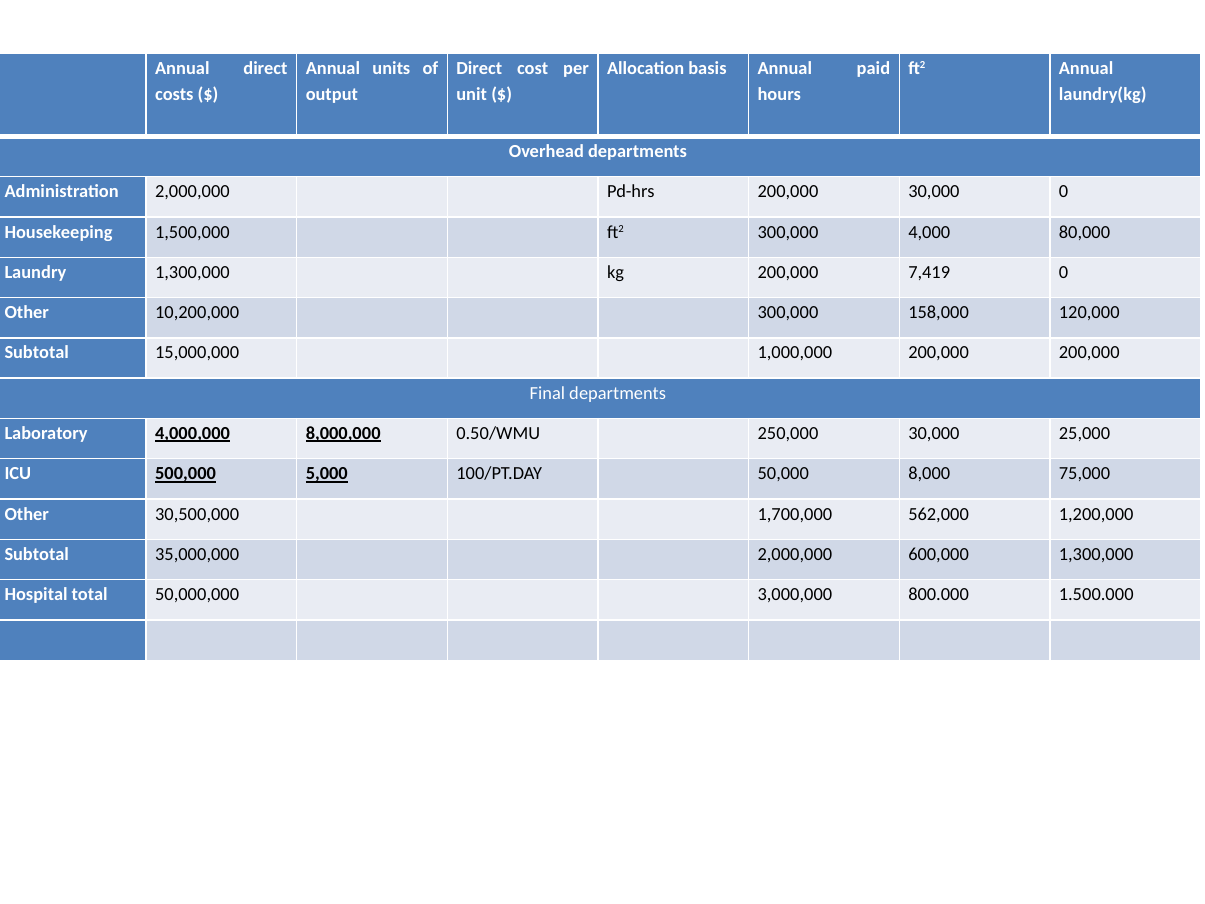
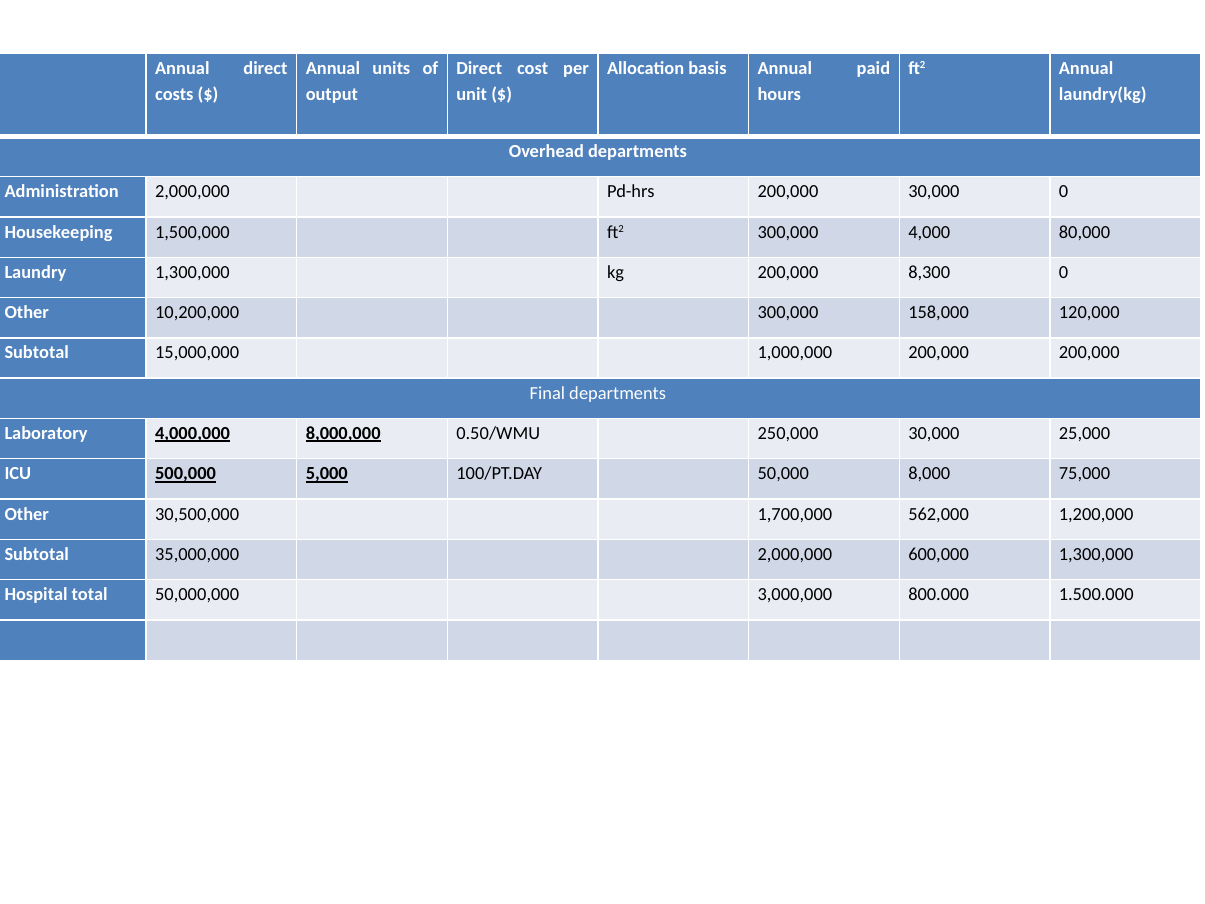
7,419: 7,419 -> 8,300
